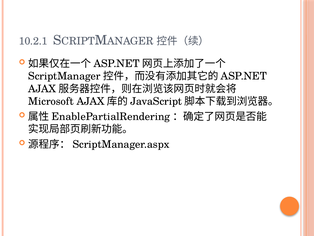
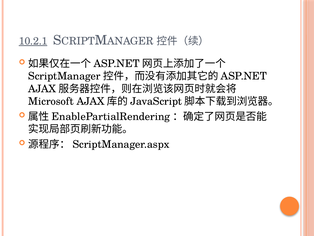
10.2.1 underline: none -> present
